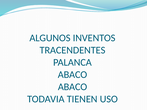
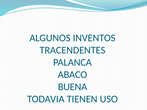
ABACO at (73, 87): ABACO -> BUENA
